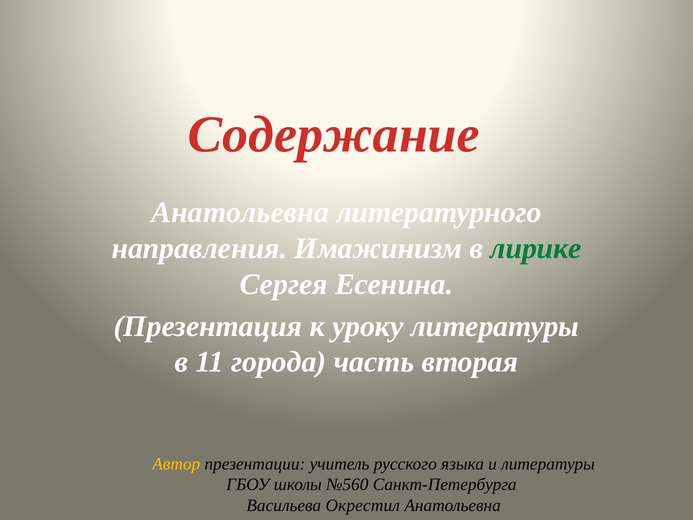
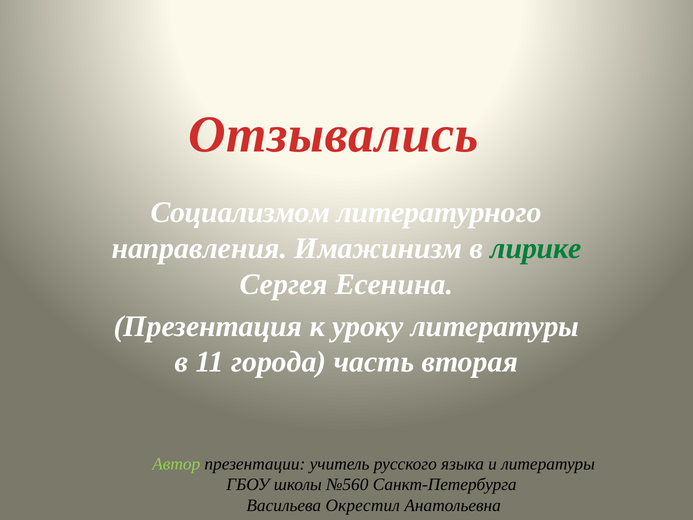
Содержание: Содержание -> Отзывались
Анатольевна at (240, 212): Анатольевна -> Социализмом
Автор colour: yellow -> light green
